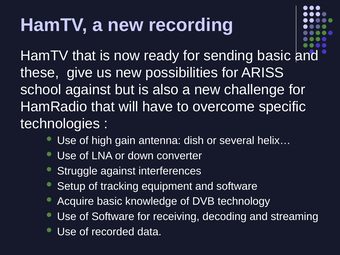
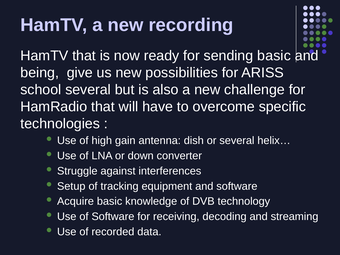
these: these -> being
school against: against -> several
